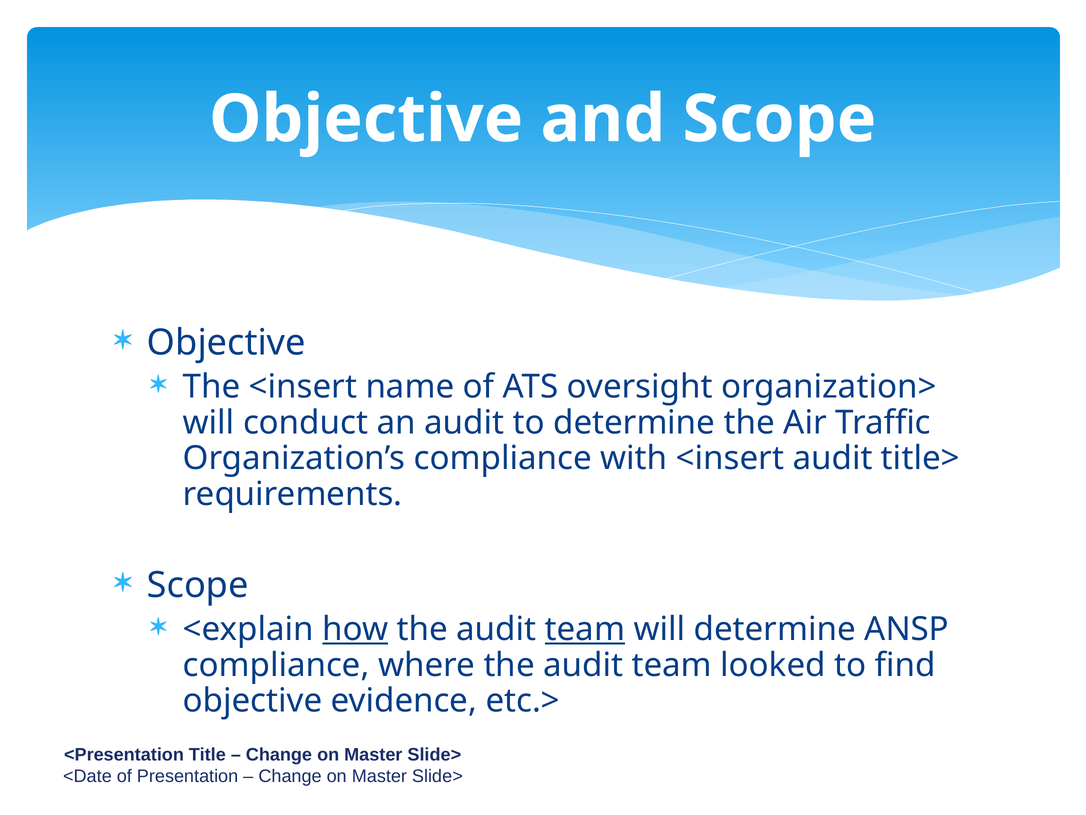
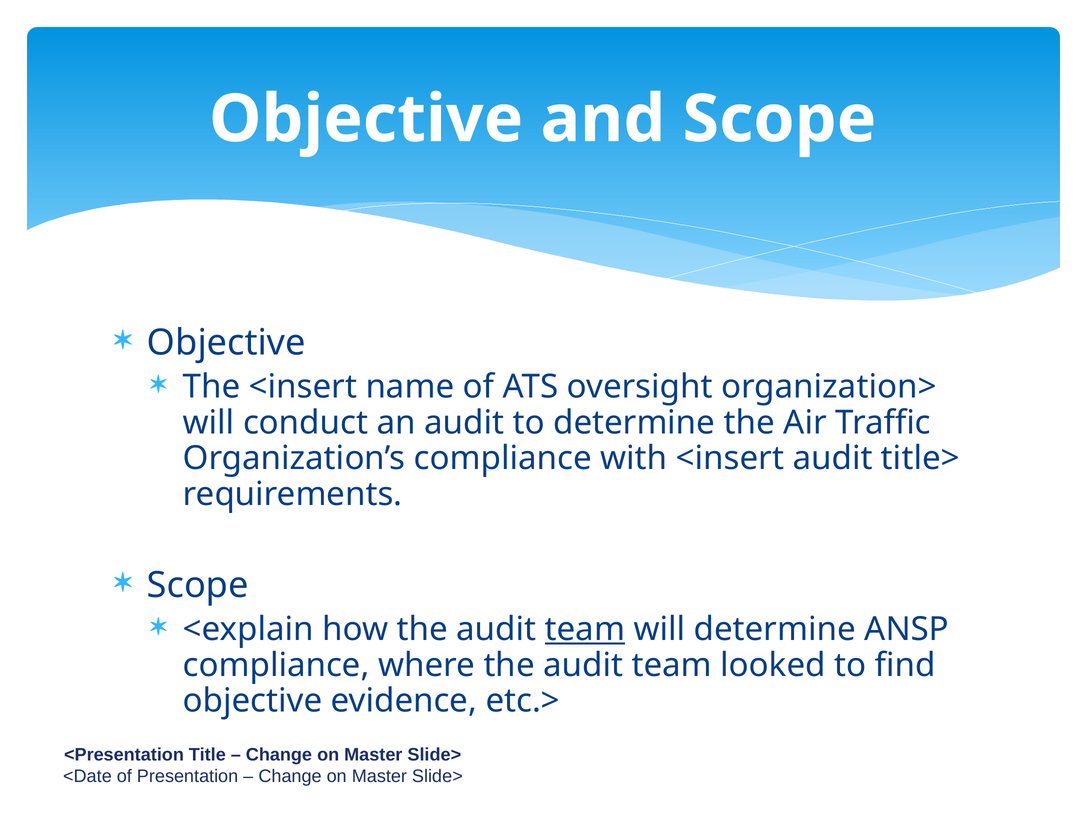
how underline: present -> none
